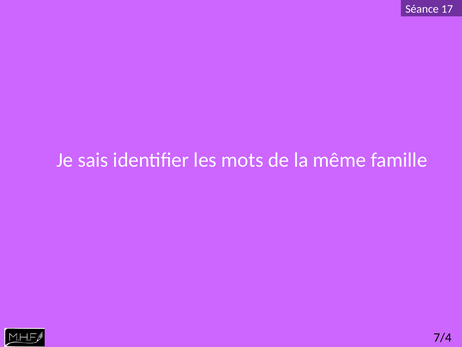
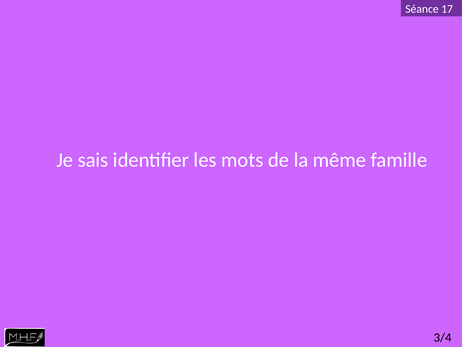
7/4: 7/4 -> 3/4
